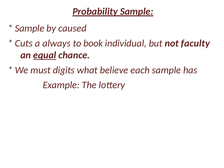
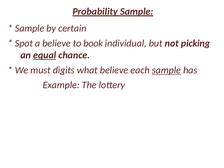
caused: caused -> certain
Cuts: Cuts -> Spot
a always: always -> believe
faculty: faculty -> picking
sample at (166, 70) underline: none -> present
